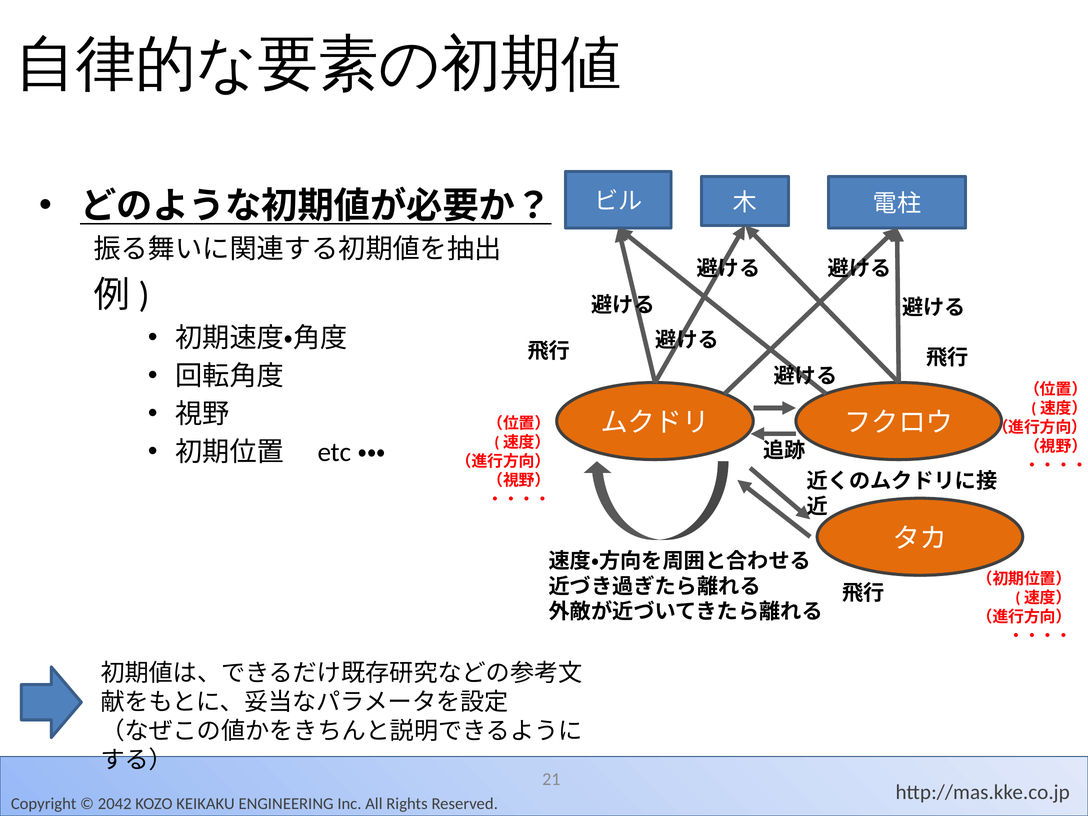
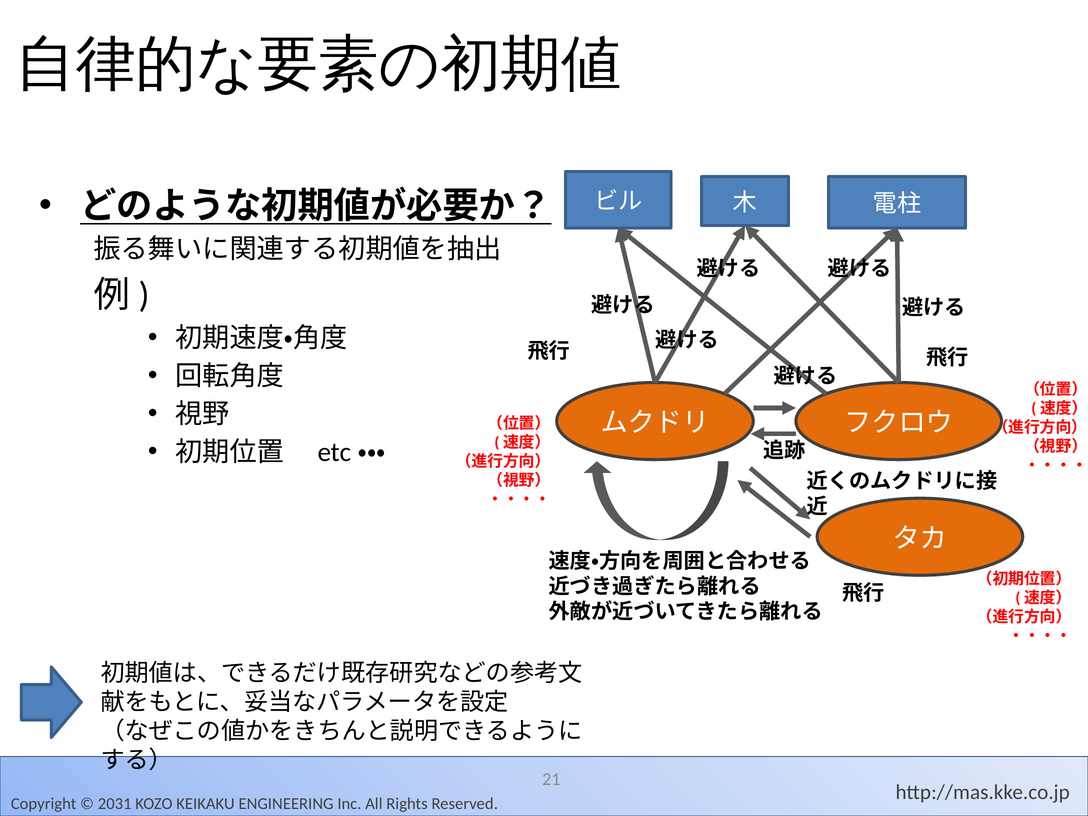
2042: 2042 -> 2031
